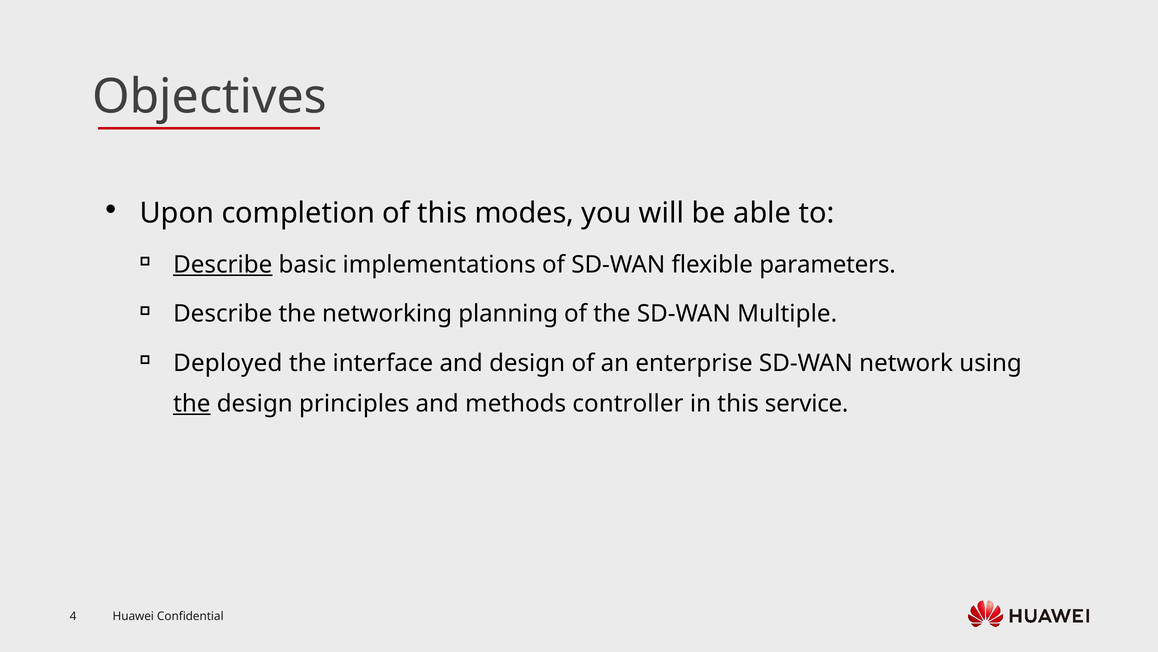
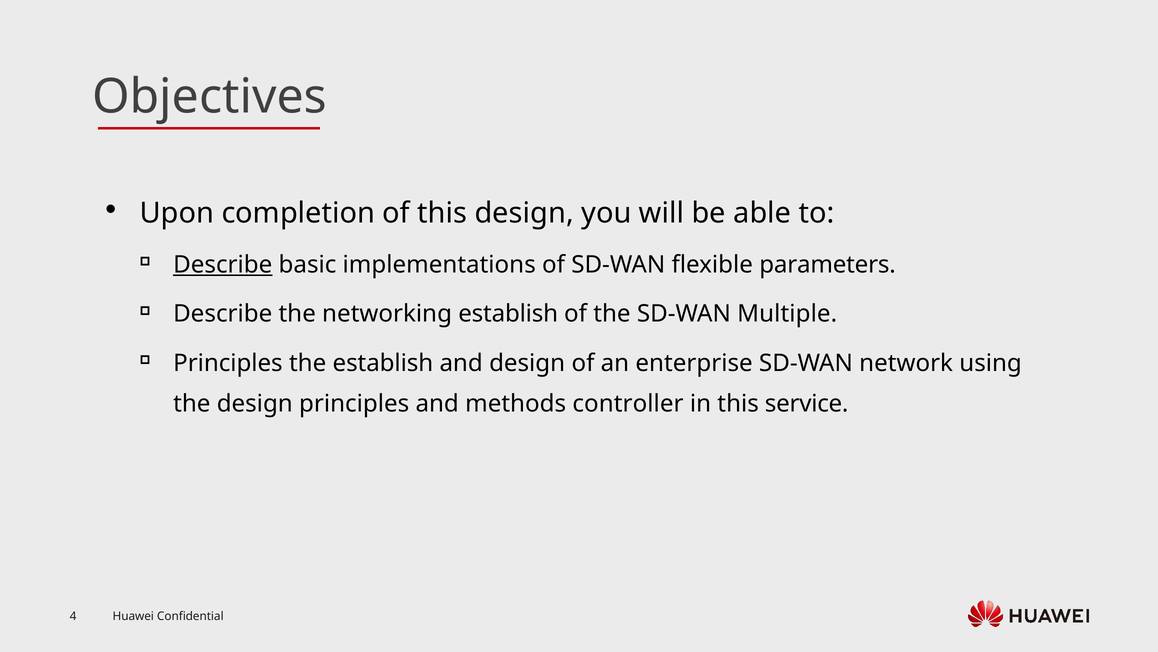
this modes: modes -> design
networking planning: planning -> establish
Deployed at (228, 363): Deployed -> Principles
the interface: interface -> establish
the at (192, 403) underline: present -> none
